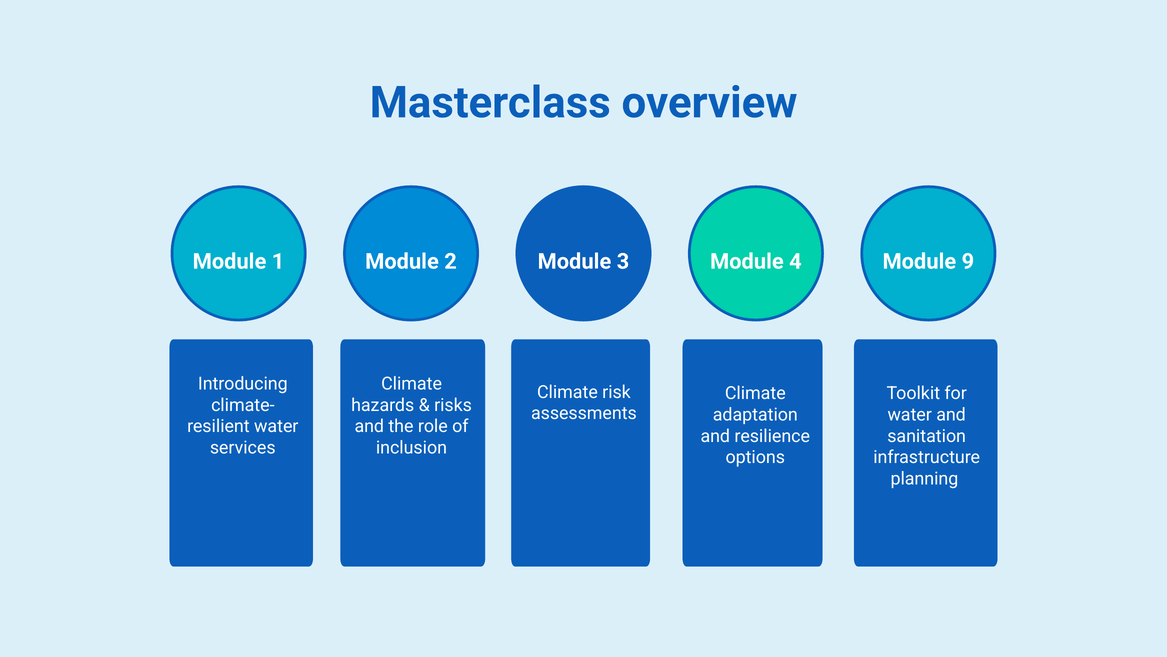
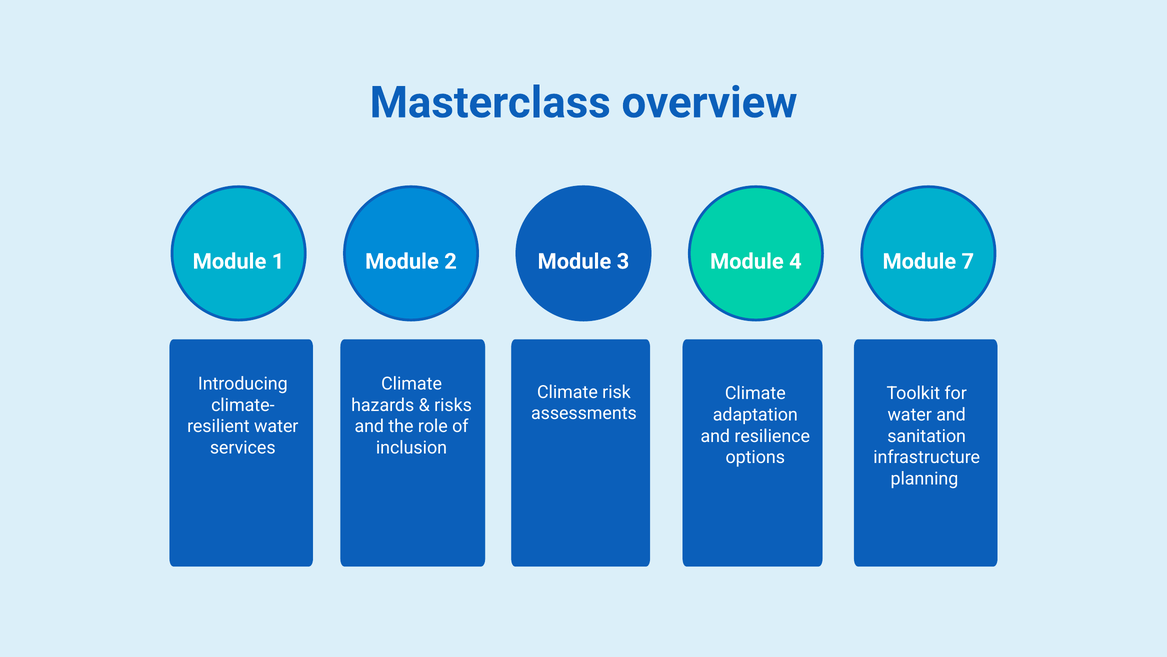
9: 9 -> 7
